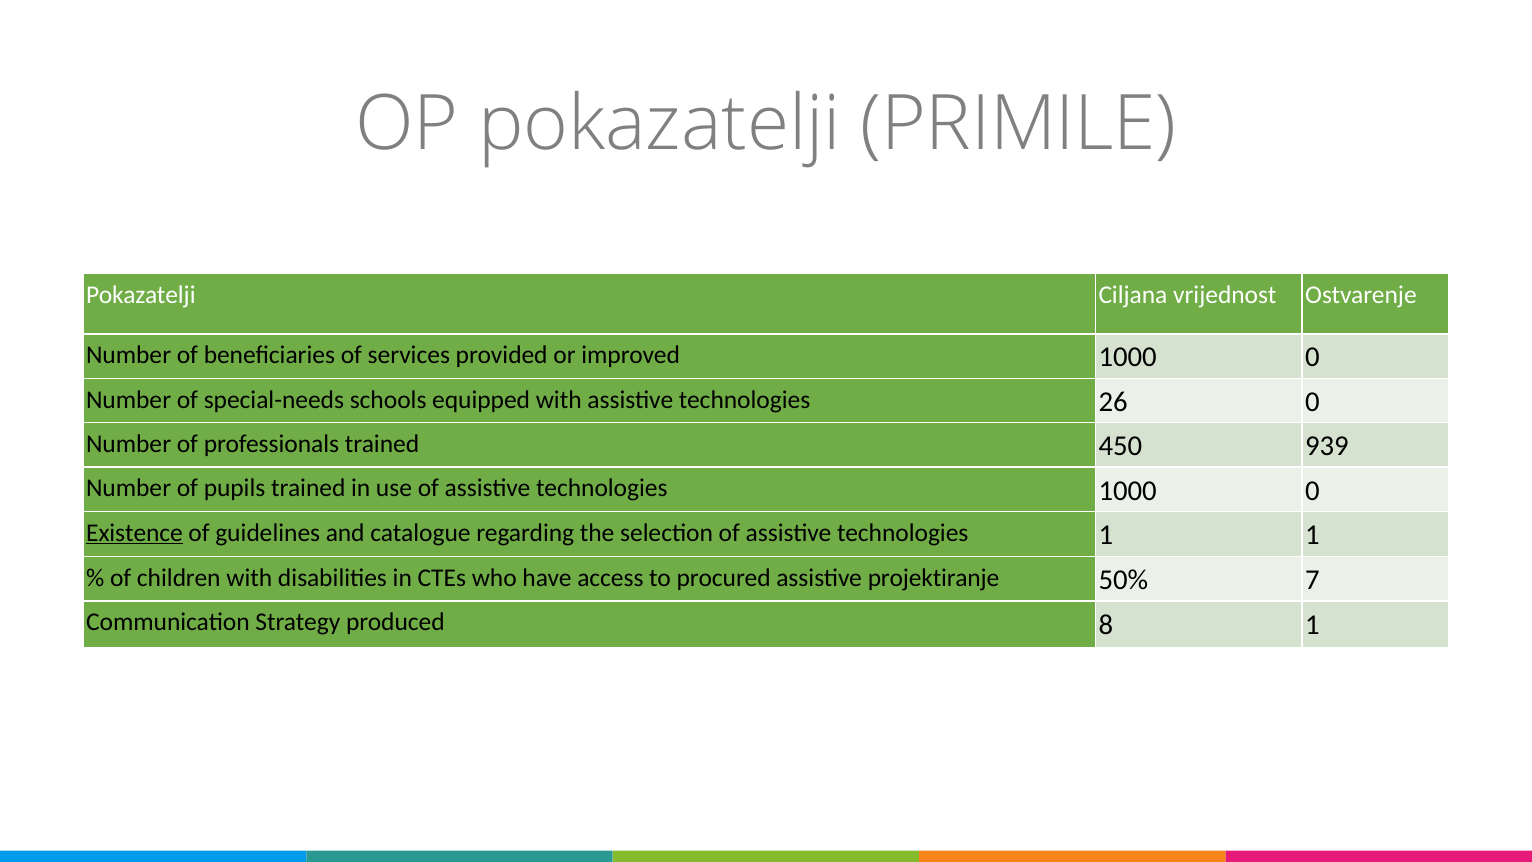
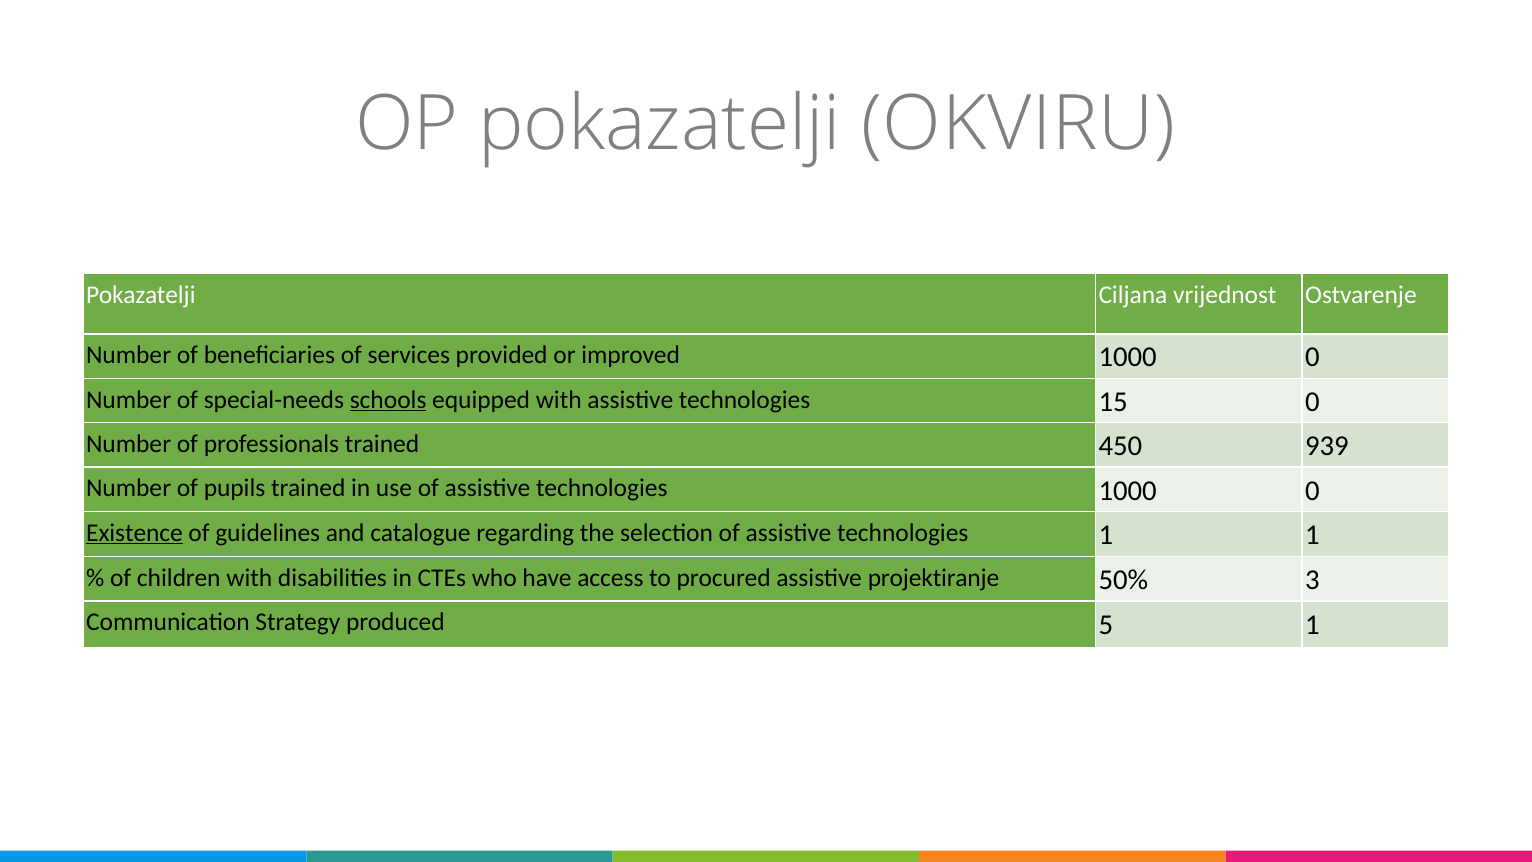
PRIMILE: PRIMILE -> OKVIRU
schools underline: none -> present
26: 26 -> 15
7: 7 -> 3
8: 8 -> 5
